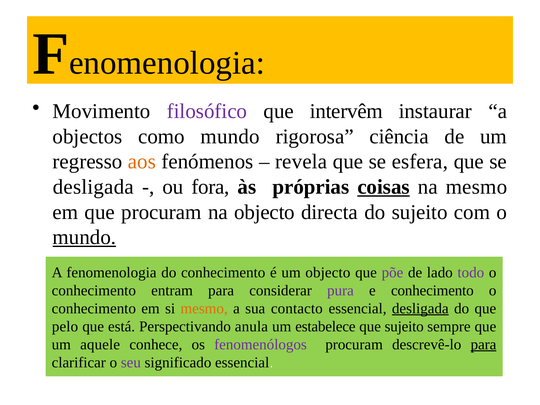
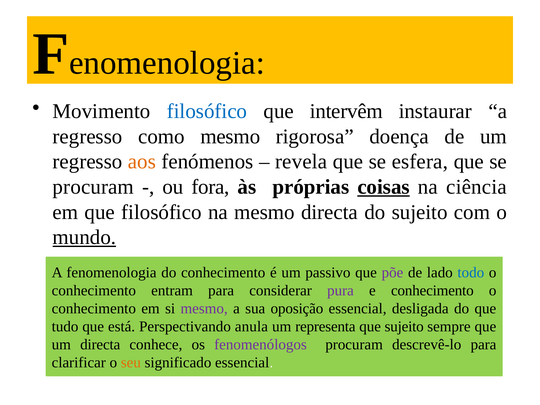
filosófico at (207, 111) colour: purple -> blue
objectos at (88, 136): objectos -> regresso
como mundo: mundo -> mesmo
ciência: ciência -> doença
desligada at (93, 187): desligada -> procuram
na mesmo: mesmo -> ciência
que procuram: procuram -> filosófico
na objecto: objecto -> mesmo
um objecto: objecto -> passivo
todo colour: purple -> blue
mesmo at (204, 308) colour: orange -> purple
contacto: contacto -> oposição
desligada at (420, 308) underline: present -> none
pelo: pelo -> tudo
estabelece: estabelece -> representa
um aquele: aquele -> directa
para at (483, 344) underline: present -> none
seu colour: purple -> orange
